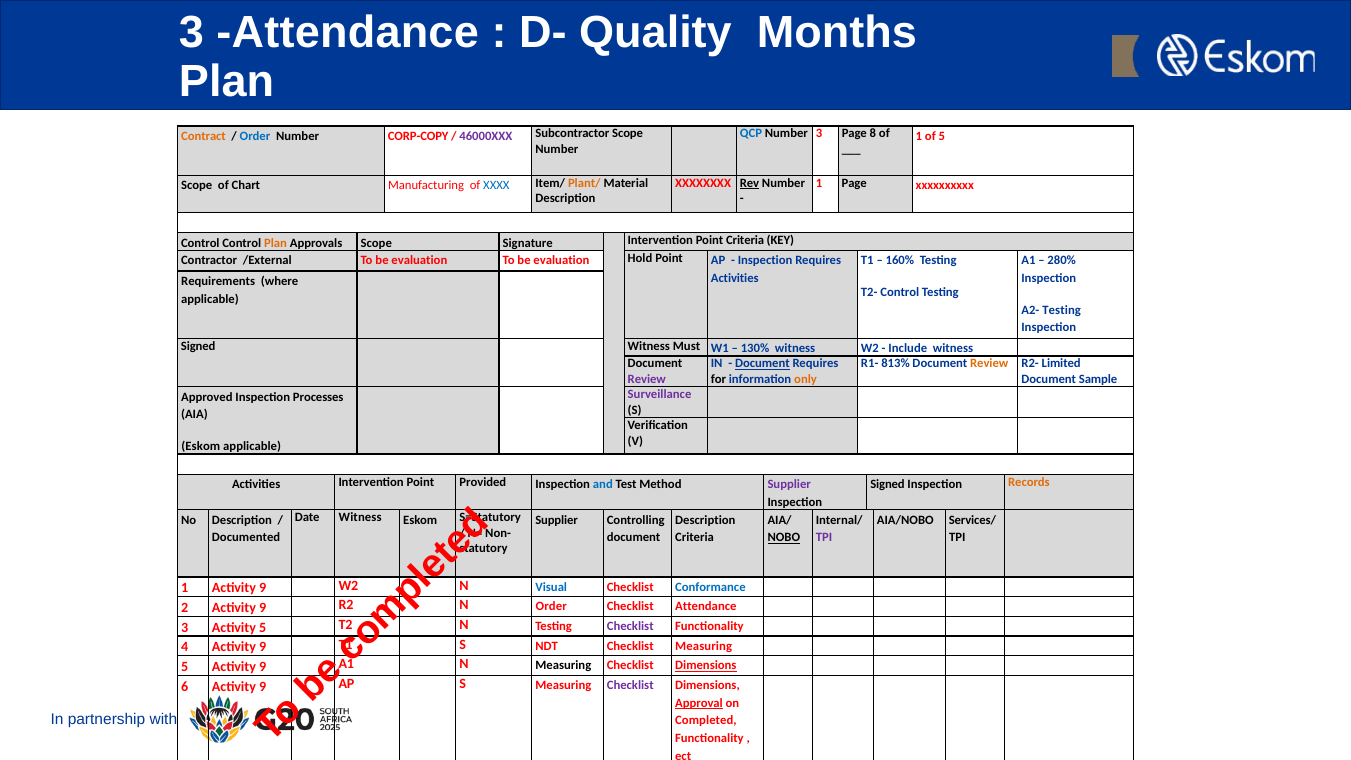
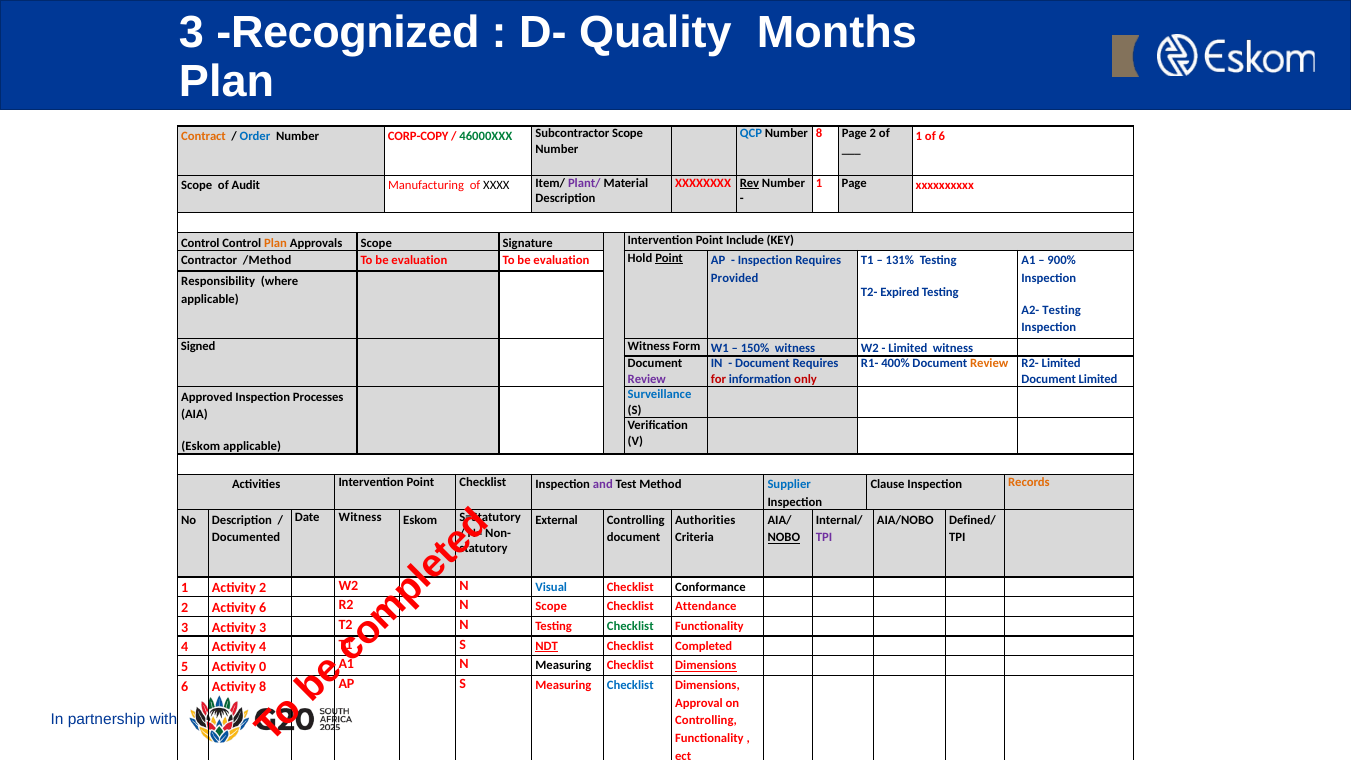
3 Attendance: Attendance -> Recognized
Number 3: 3 -> 8
Page 8: 8 -> 2
46000XXX colour: purple -> green
of 5: 5 -> 6
Chart: Chart -> Audit
XXXX colour: blue -> black
Plant/ colour: orange -> purple
Point Criteria: Criteria -> Include
/External: /External -> /Method
Point at (669, 258) underline: none -> present
160%: 160% -> 131%
280%: 280% -> 900%
Activities at (735, 278): Activities -> Provided
Requirements: Requirements -> Responsibility
T2- Control: Control -> Expired
Must: Must -> Form
130%: 130% -> 150%
Include at (908, 348): Include -> Limited
Document at (762, 364) underline: present -> none
813%: 813% -> 400%
for colour: black -> red
only colour: orange -> red
Document Sample: Sample -> Limited
Surveillance colour: purple -> blue
Point Provided: Provided -> Checklist
and colour: blue -> purple
Supplier at (789, 484) colour: purple -> blue
Signed at (888, 484): Signed -> Clause
Supplier at (557, 520): Supplier -> External
Description at (705, 520): Description -> Authorities
Services/: Services/ -> Defined/
1 Activity 9: 9 -> 2
Conformance colour: blue -> black
2 Activity 9: 9 -> 6
N Order: Order -> Scope
Activity 5: 5 -> 3
Checklist at (630, 626) colour: purple -> green
4 Activity 9: 9 -> 4
NDT underline: none -> present
Checklist Measuring: Measuring -> Completed
5 Activity 9: 9 -> 0
6 Activity 9: 9 -> 8
Checklist at (630, 685) colour: purple -> blue
Approval underline: present -> none
Completed at (706, 721): Completed -> Controlling
